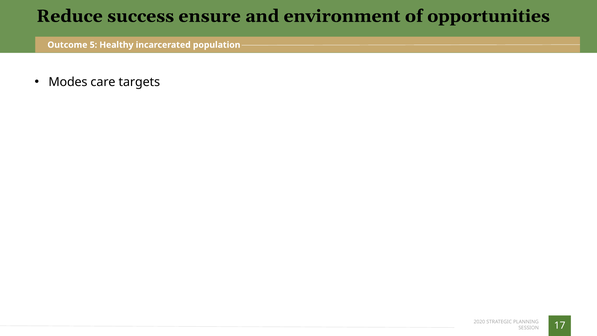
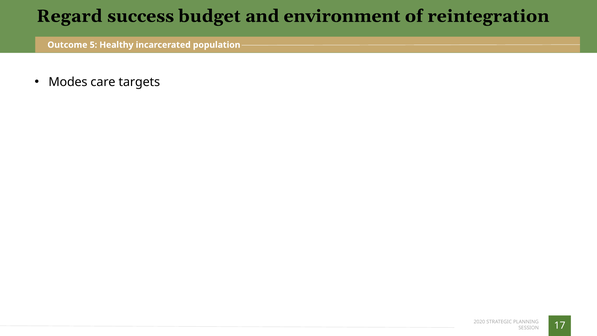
Reduce: Reduce -> Regard
ensure: ensure -> budget
opportunities: opportunities -> reintegration
